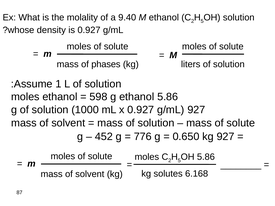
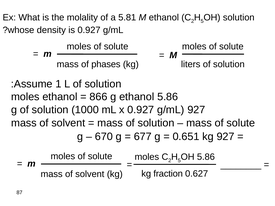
9.40: 9.40 -> 5.81
598: 598 -> 866
452: 452 -> 670
776: 776 -> 677
0.650: 0.650 -> 0.651
solutes: solutes -> fraction
6.168: 6.168 -> 0.627
